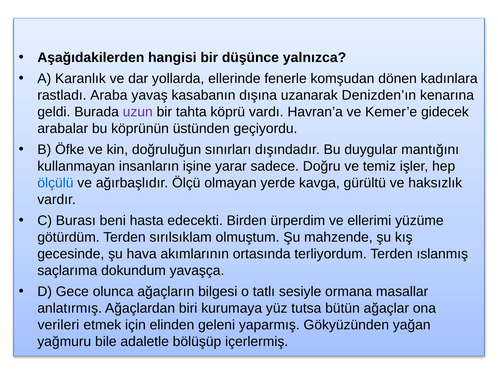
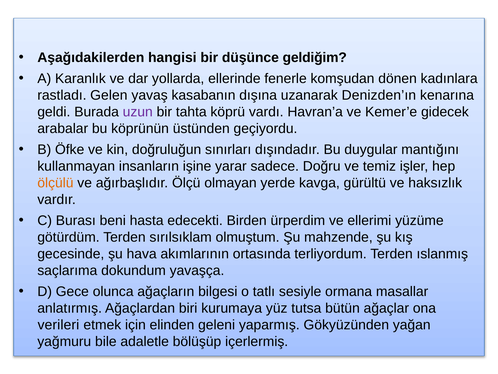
yalnızca: yalnızca -> geldiğim
Araba: Araba -> Gelen
ölçülü colour: blue -> orange
